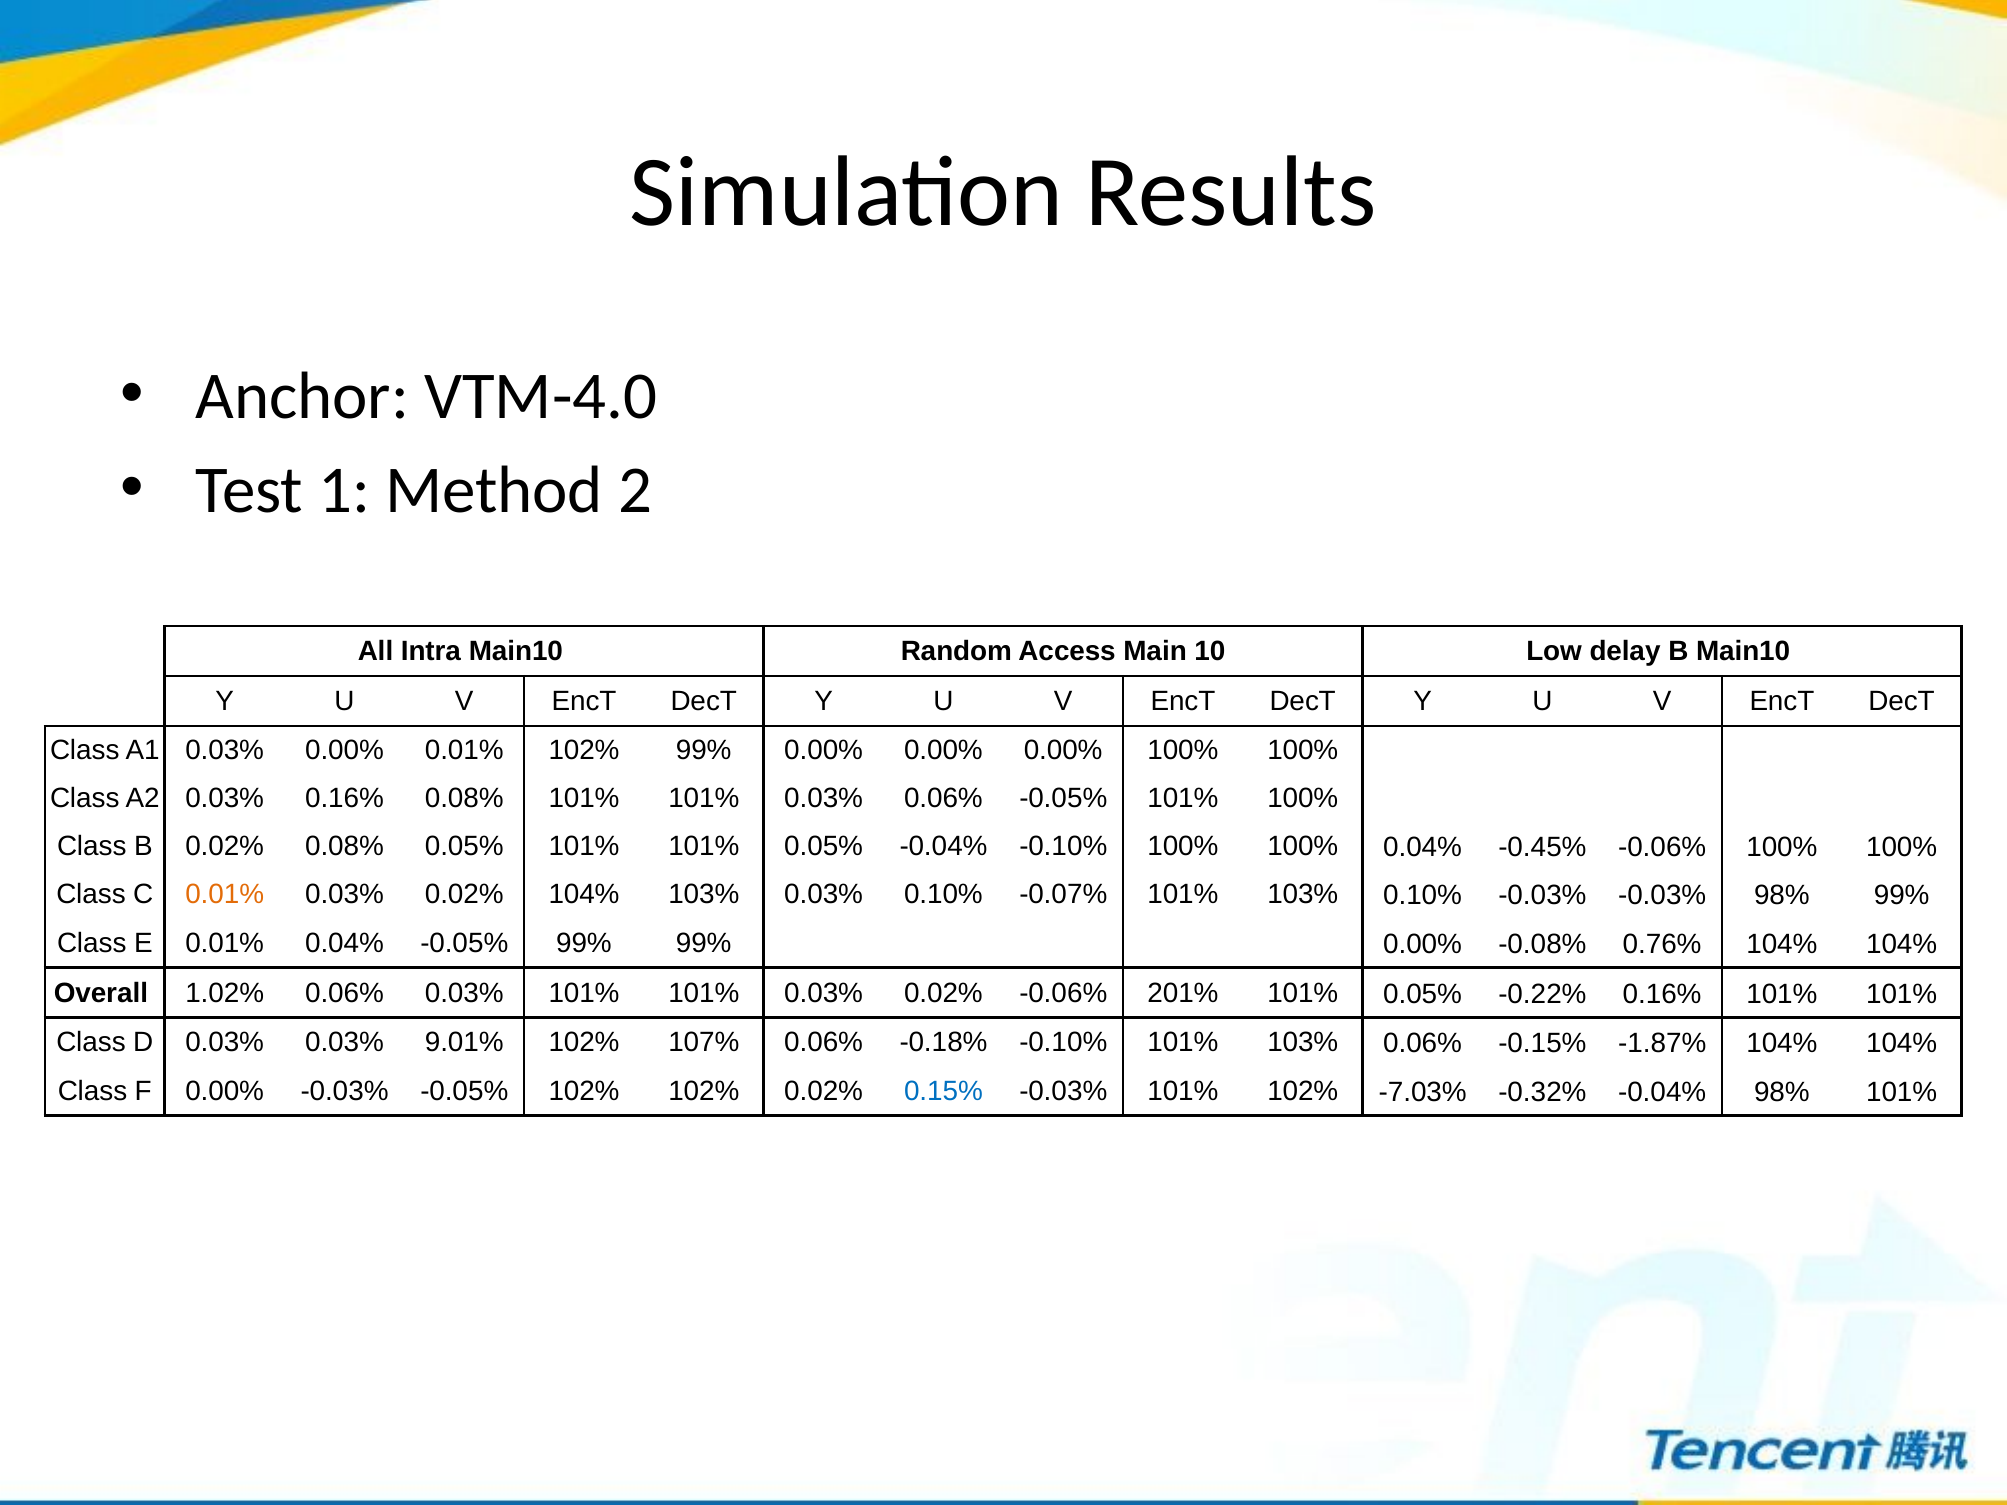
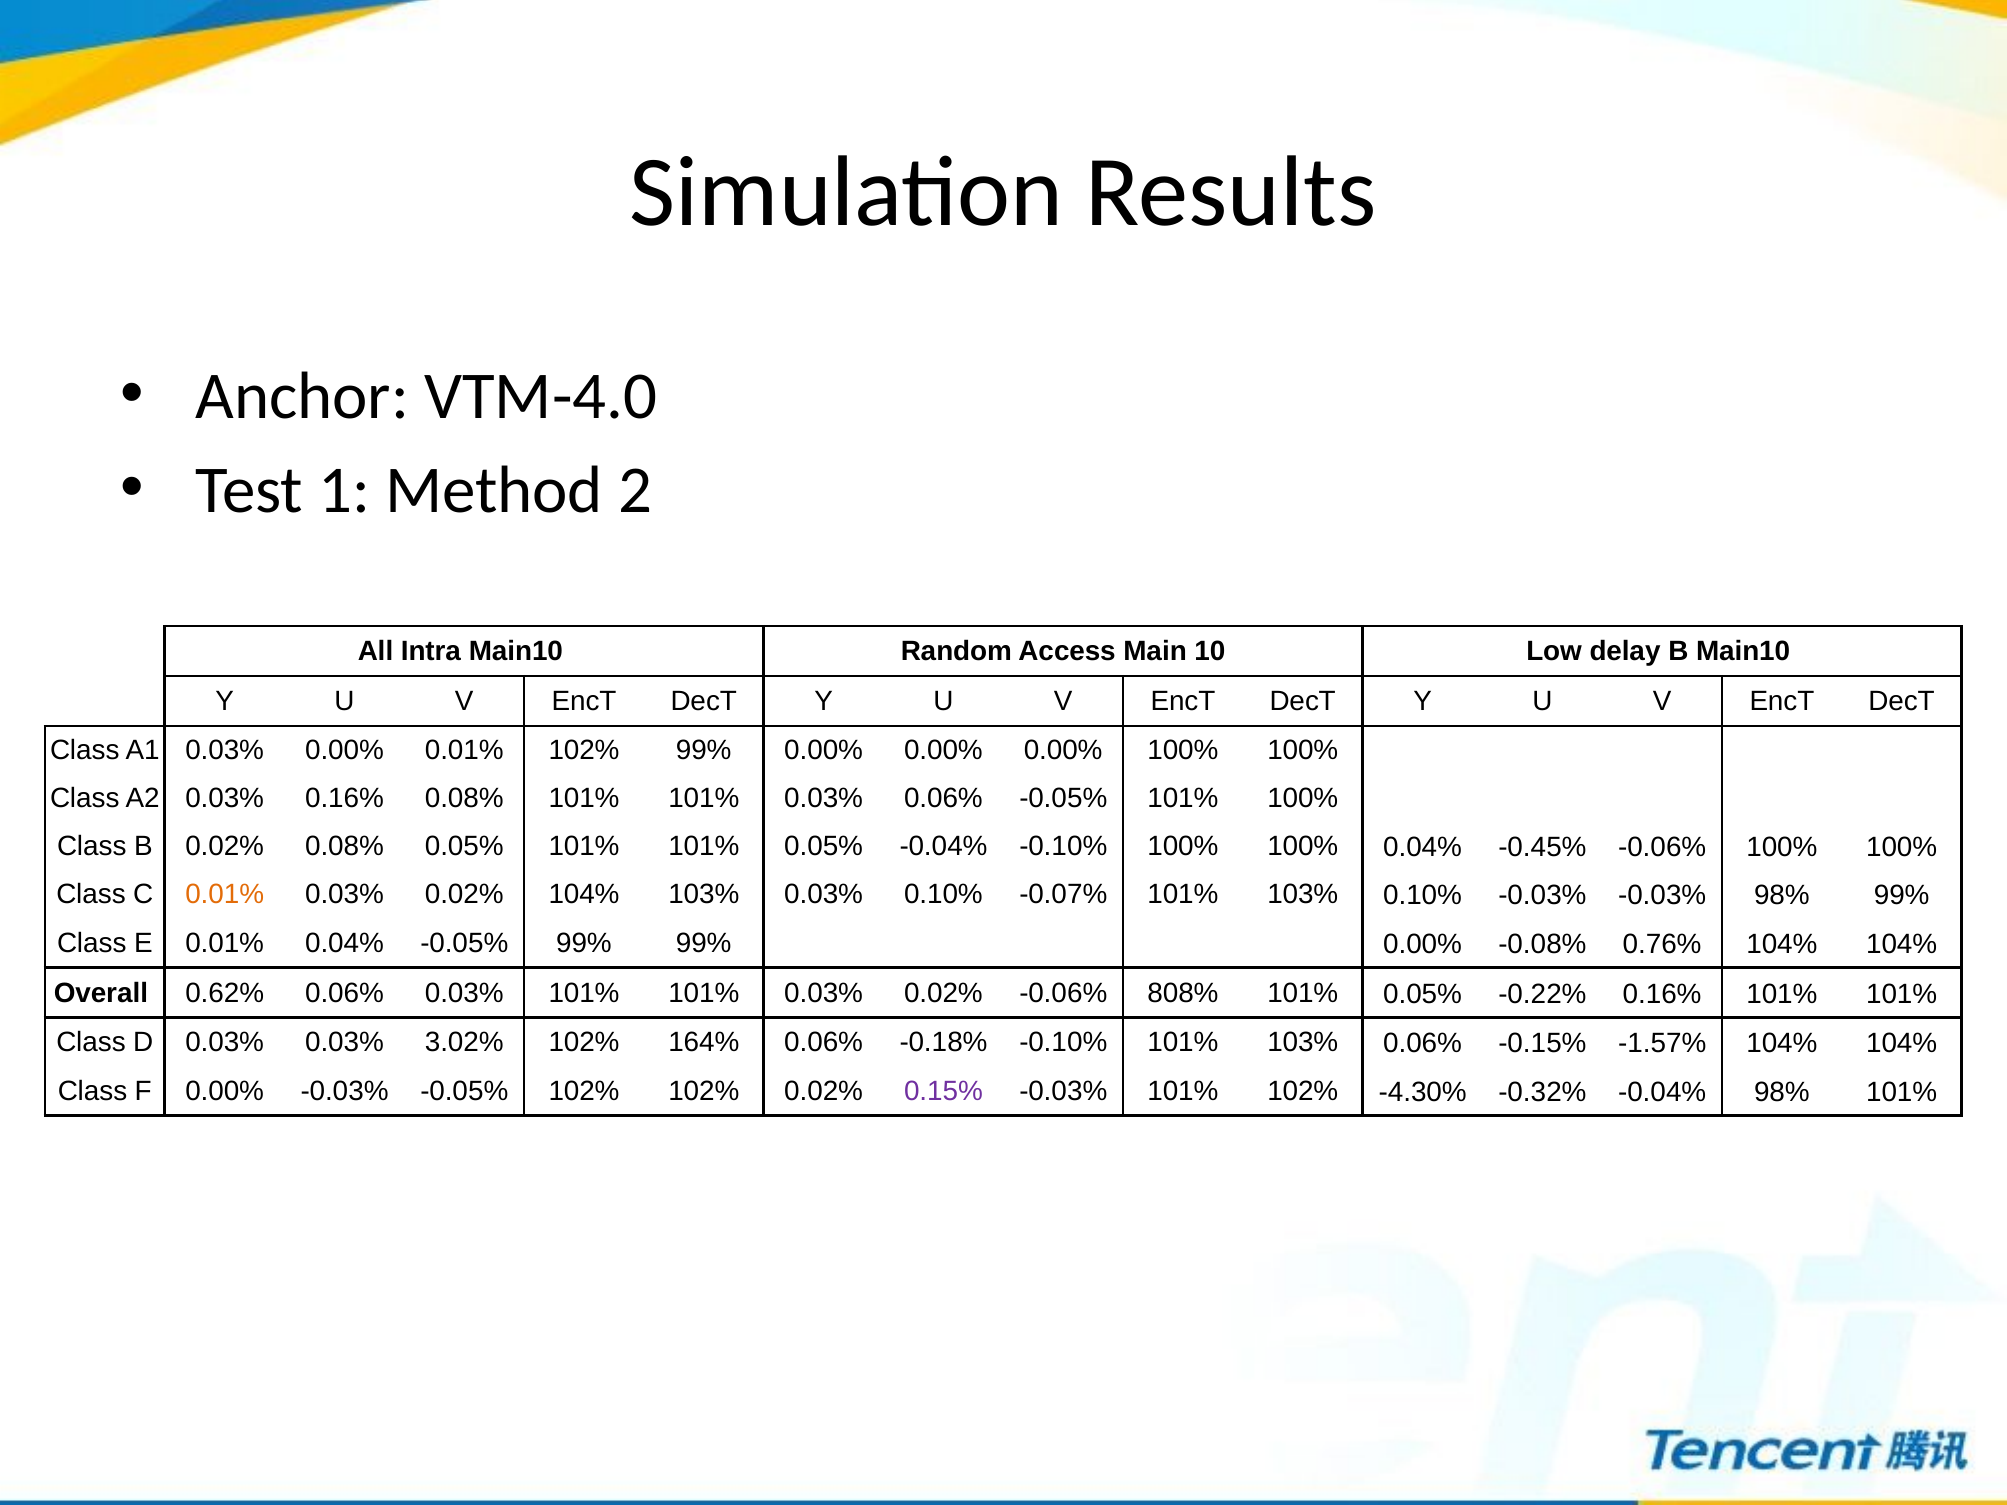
1.02%: 1.02% -> 0.62%
201%: 201% -> 808%
9.01%: 9.01% -> 3.02%
107%: 107% -> 164%
-1.87%: -1.87% -> -1.57%
0.15% colour: blue -> purple
-7.03%: -7.03% -> -4.30%
